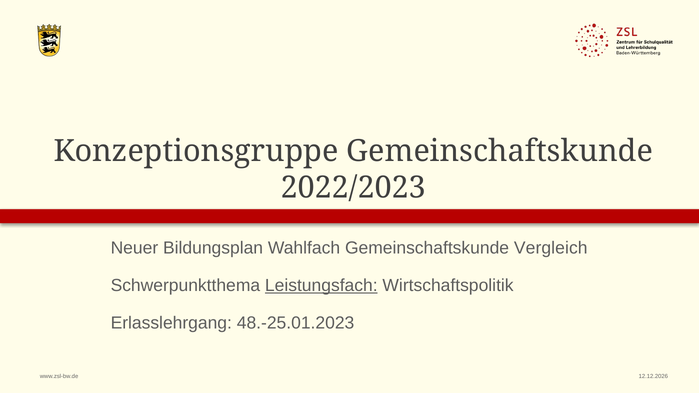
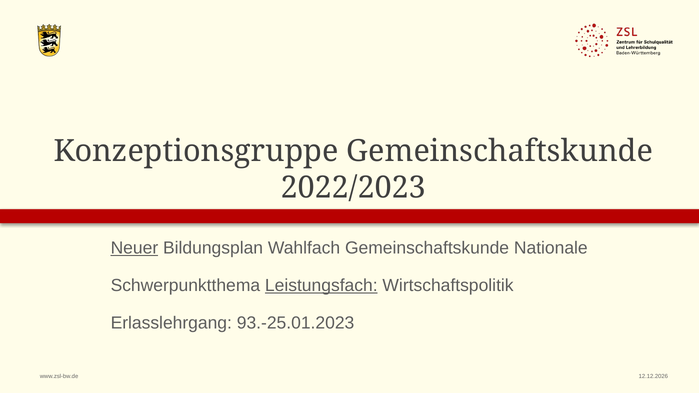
Neuer underline: none -> present
Vergleich: Vergleich -> Nationale
48.-25.01.2023: 48.-25.01.2023 -> 93.-25.01.2023
